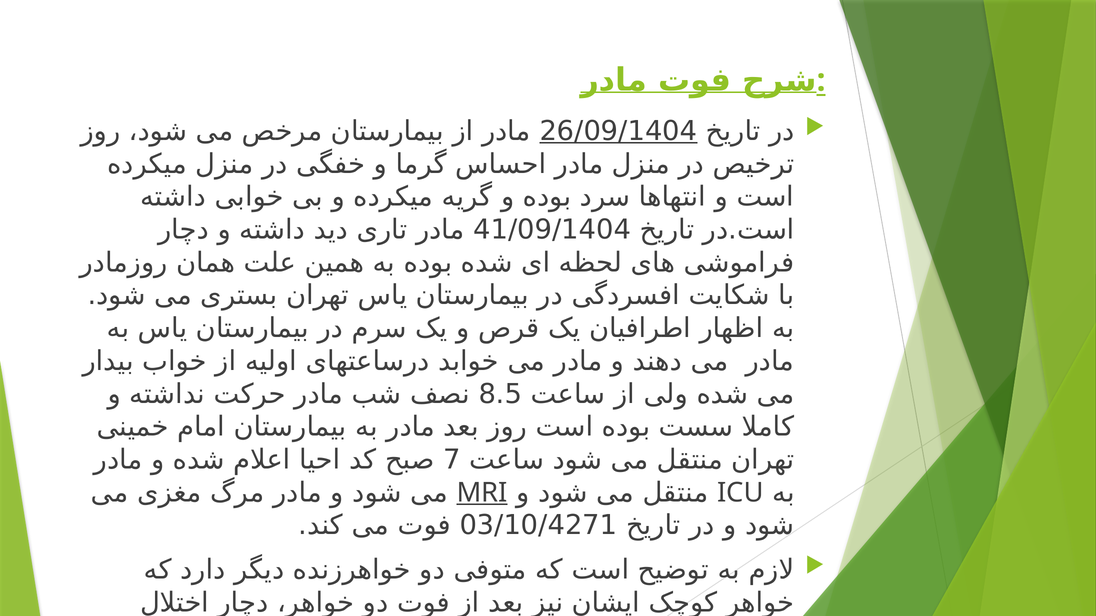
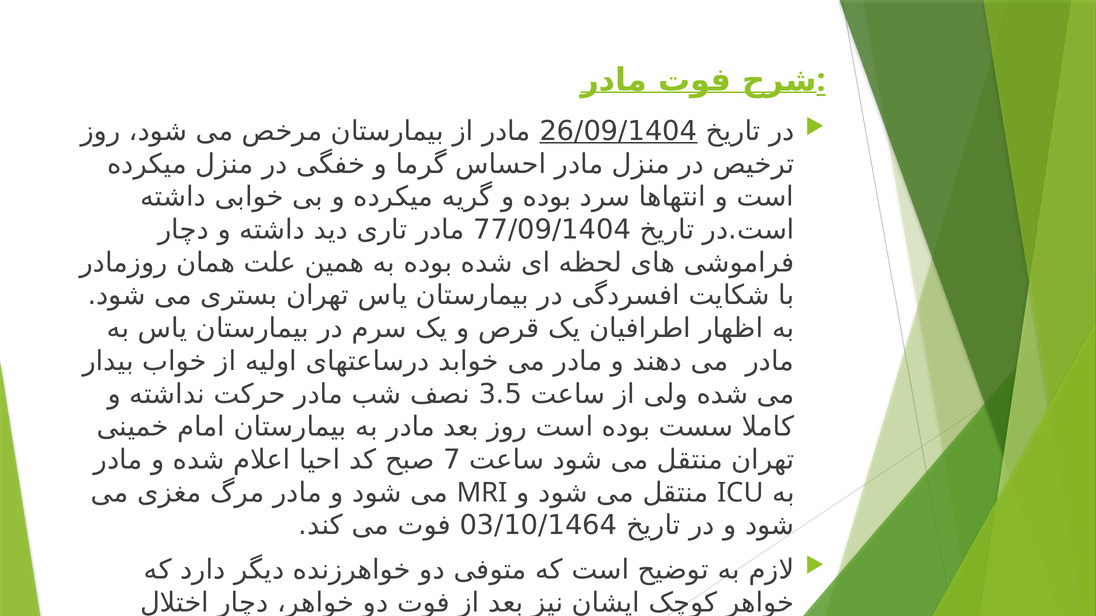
41/09/1404: 41/09/1404 -> 77/09/1404
8.5: 8.5 -> 3.5
MRI underline: present -> none
03/10/4271: 03/10/4271 -> 03/10/1464
